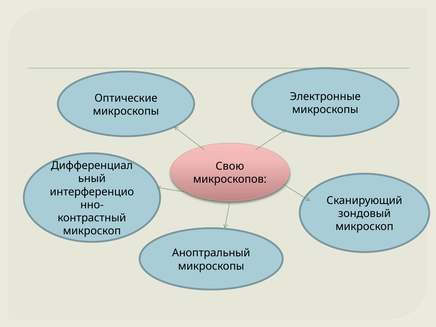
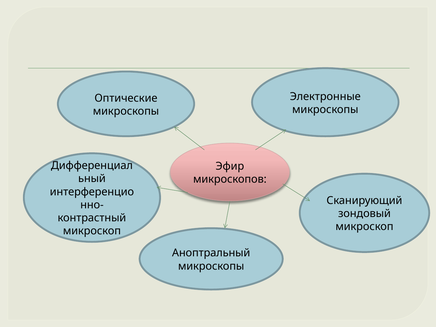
Свою: Свою -> Эфир
